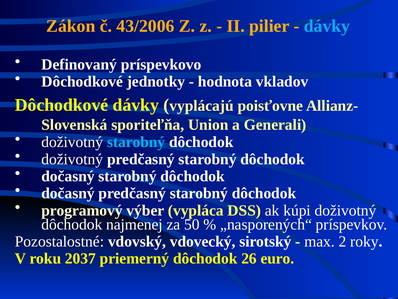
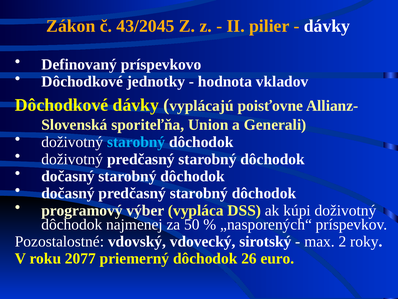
43/2006: 43/2006 -> 43/2045
dávky at (327, 26) colour: light blue -> white
2037: 2037 -> 2077
